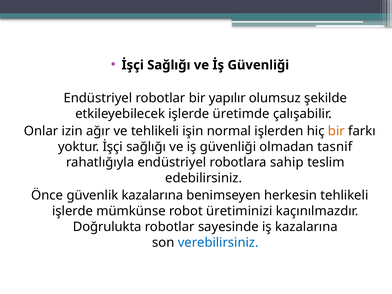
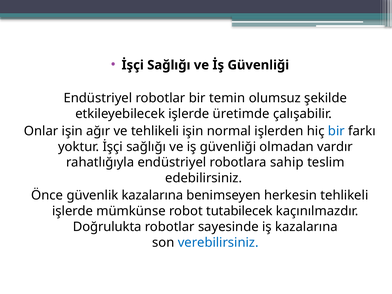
yapılır: yapılır -> temin
Onlar izin: izin -> işin
bir at (336, 131) colour: orange -> blue
tasnif: tasnif -> vardır
üretiminizi: üretiminizi -> tutabilecek
